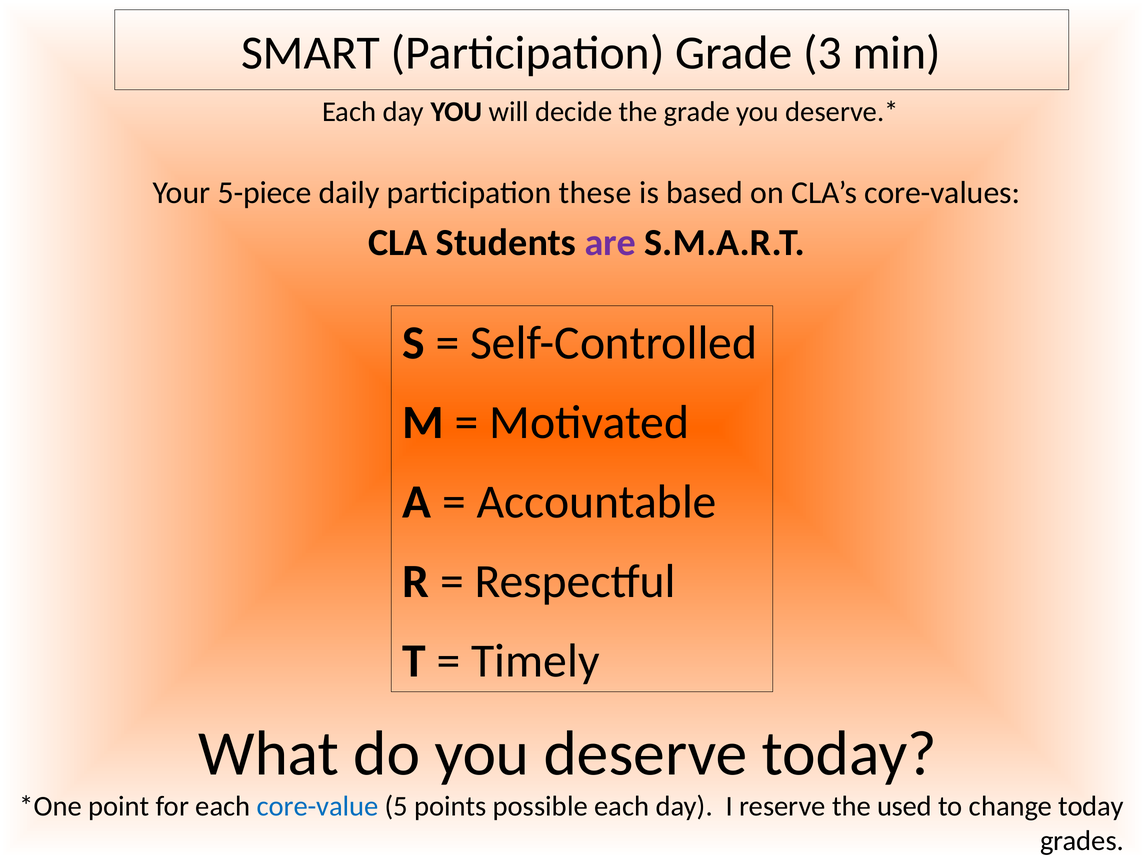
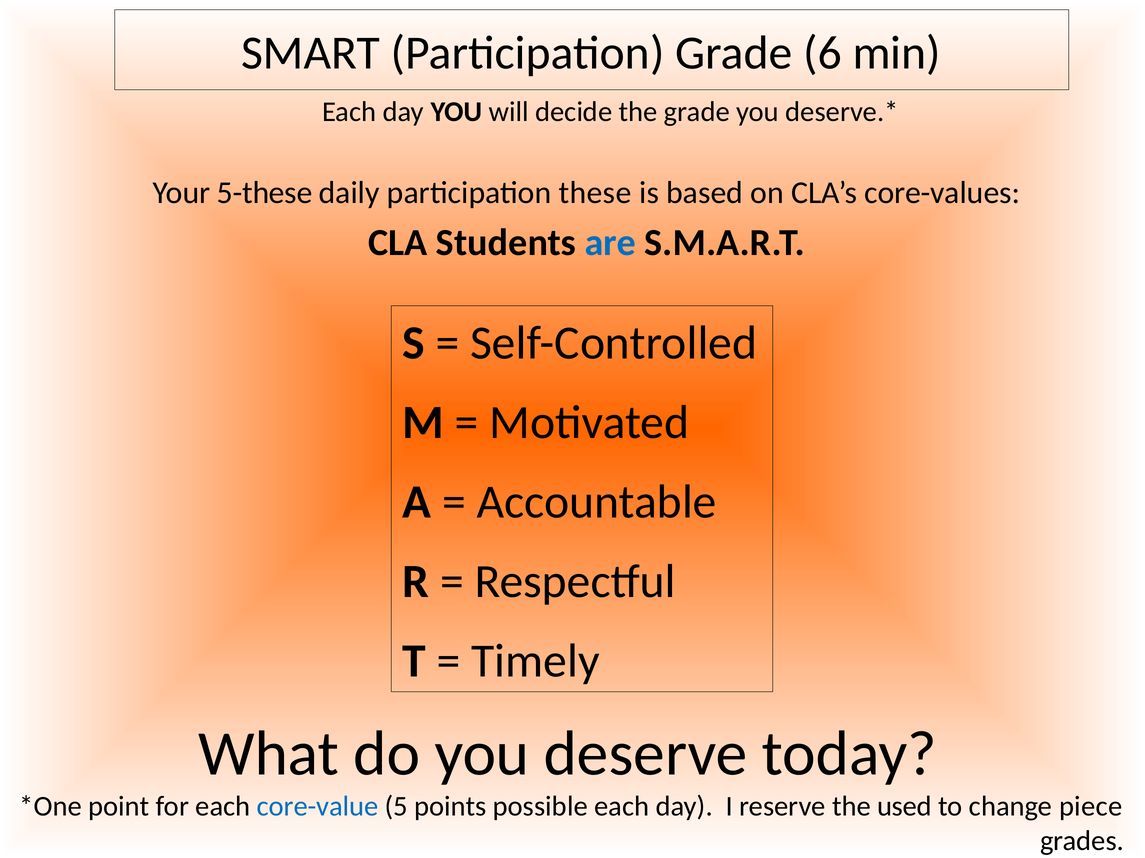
3: 3 -> 6
5-piece: 5-piece -> 5-these
are colour: purple -> blue
change today: today -> piece
